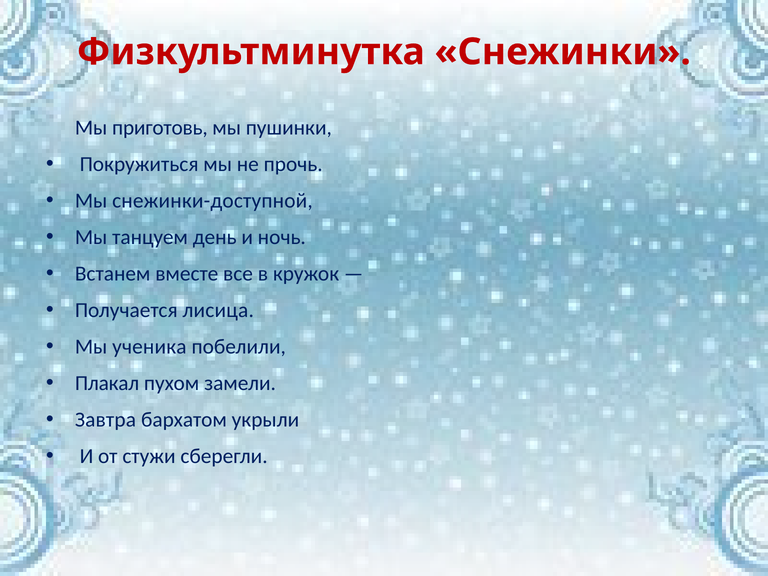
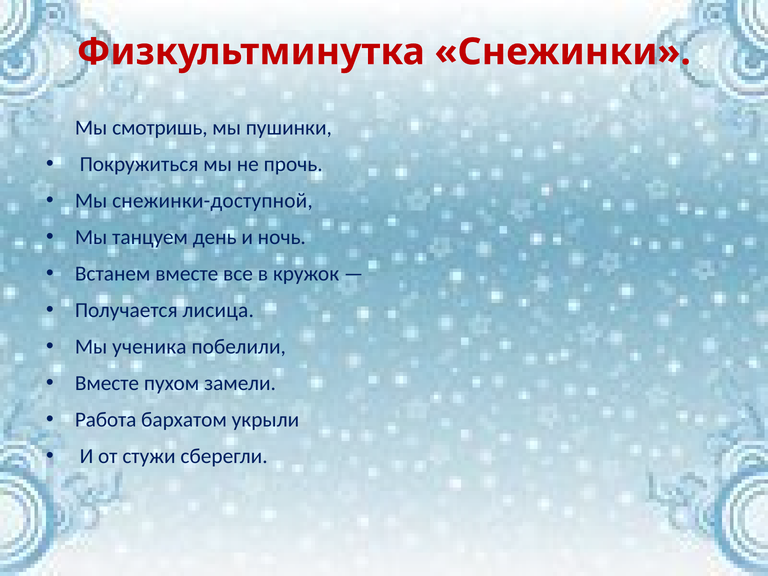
приготовь: приготовь -> смотришь
Плакал at (107, 383): Плакал -> Вместе
Завтра: Завтра -> Работа
